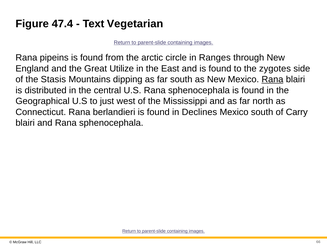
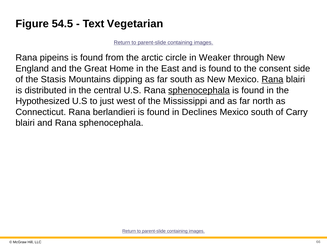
47.4: 47.4 -> 54.5
Ranges: Ranges -> Weaker
Utilize: Utilize -> Home
zygotes: zygotes -> consent
sphenocephala at (199, 90) underline: none -> present
Geographical: Geographical -> Hypothesized
